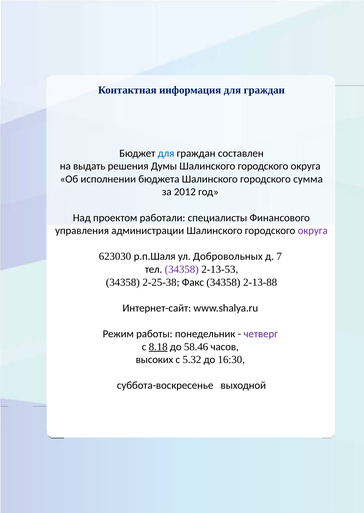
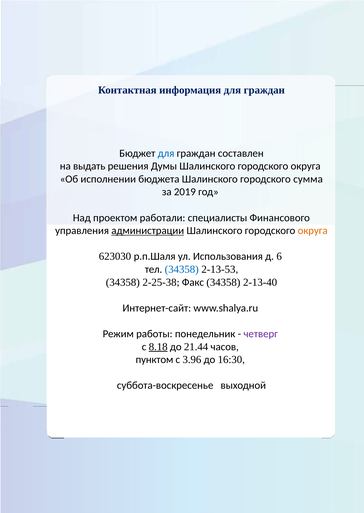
2012: 2012 -> 2019
администрации underline: none -> present
округа at (313, 231) colour: purple -> orange
Добровольных: Добровольных -> Использования
7: 7 -> 6
34358 at (182, 270) colour: purple -> blue
2-13-88: 2-13-88 -> 2-13-40
58.46: 58.46 -> 21.44
высоких: высоких -> пунктом
5.32: 5.32 -> 3.96
